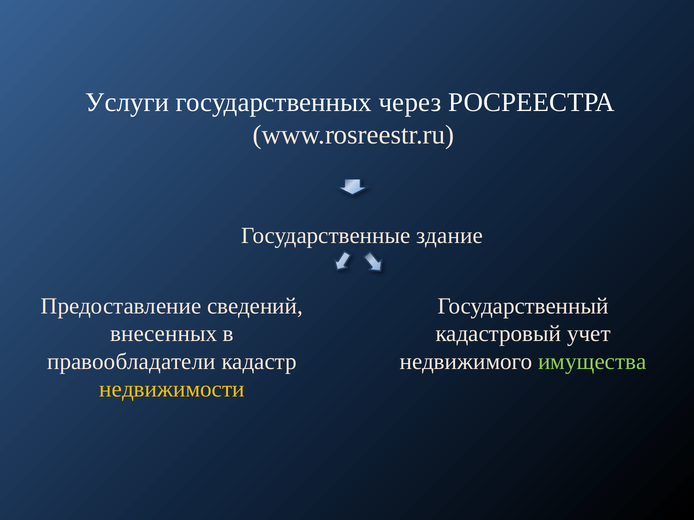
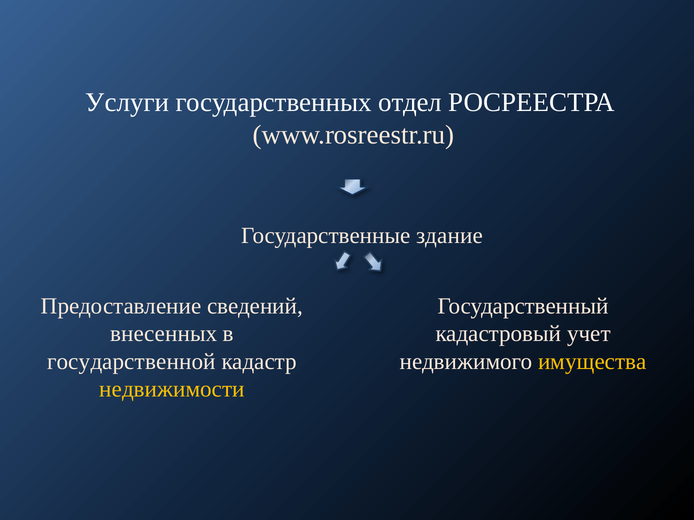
через: через -> отдел
правообладатели: правообладатели -> государственной
имущества colour: light green -> yellow
